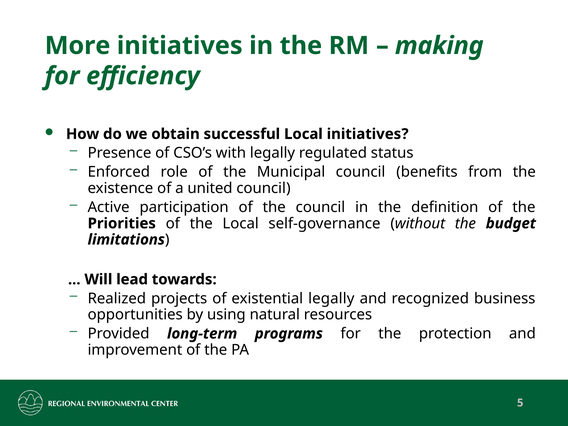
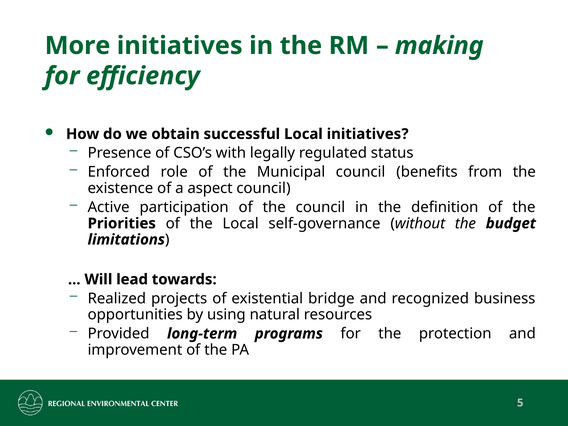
united: united -> aspect
existential legally: legally -> bridge
